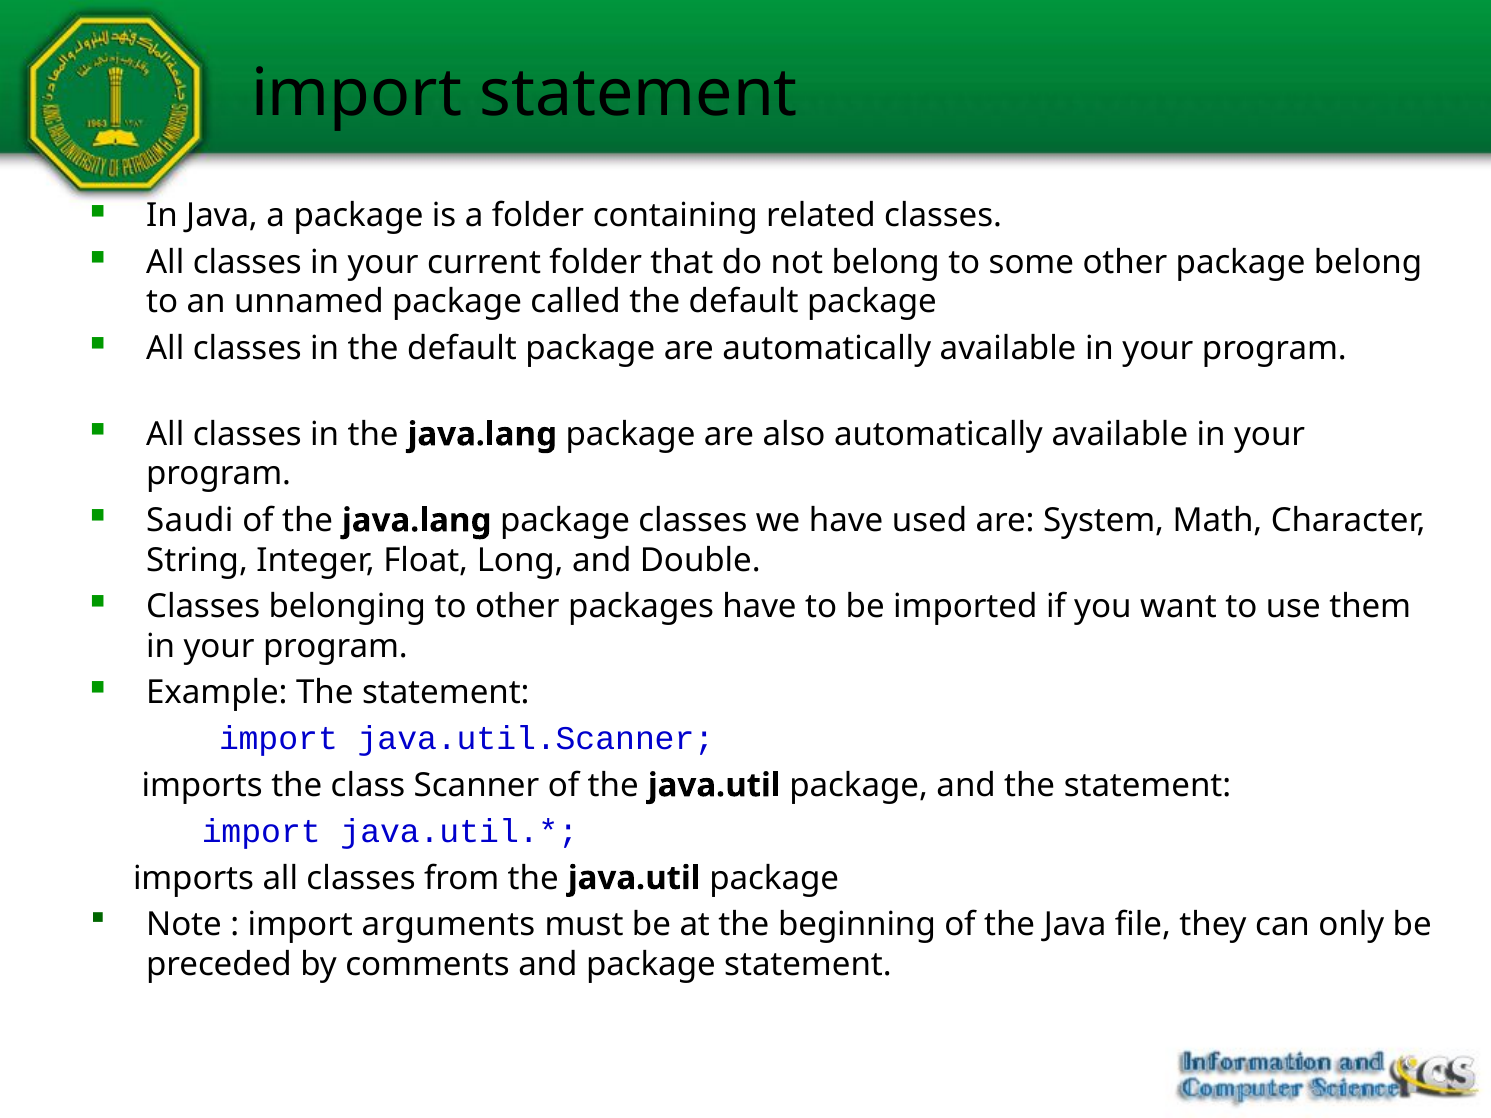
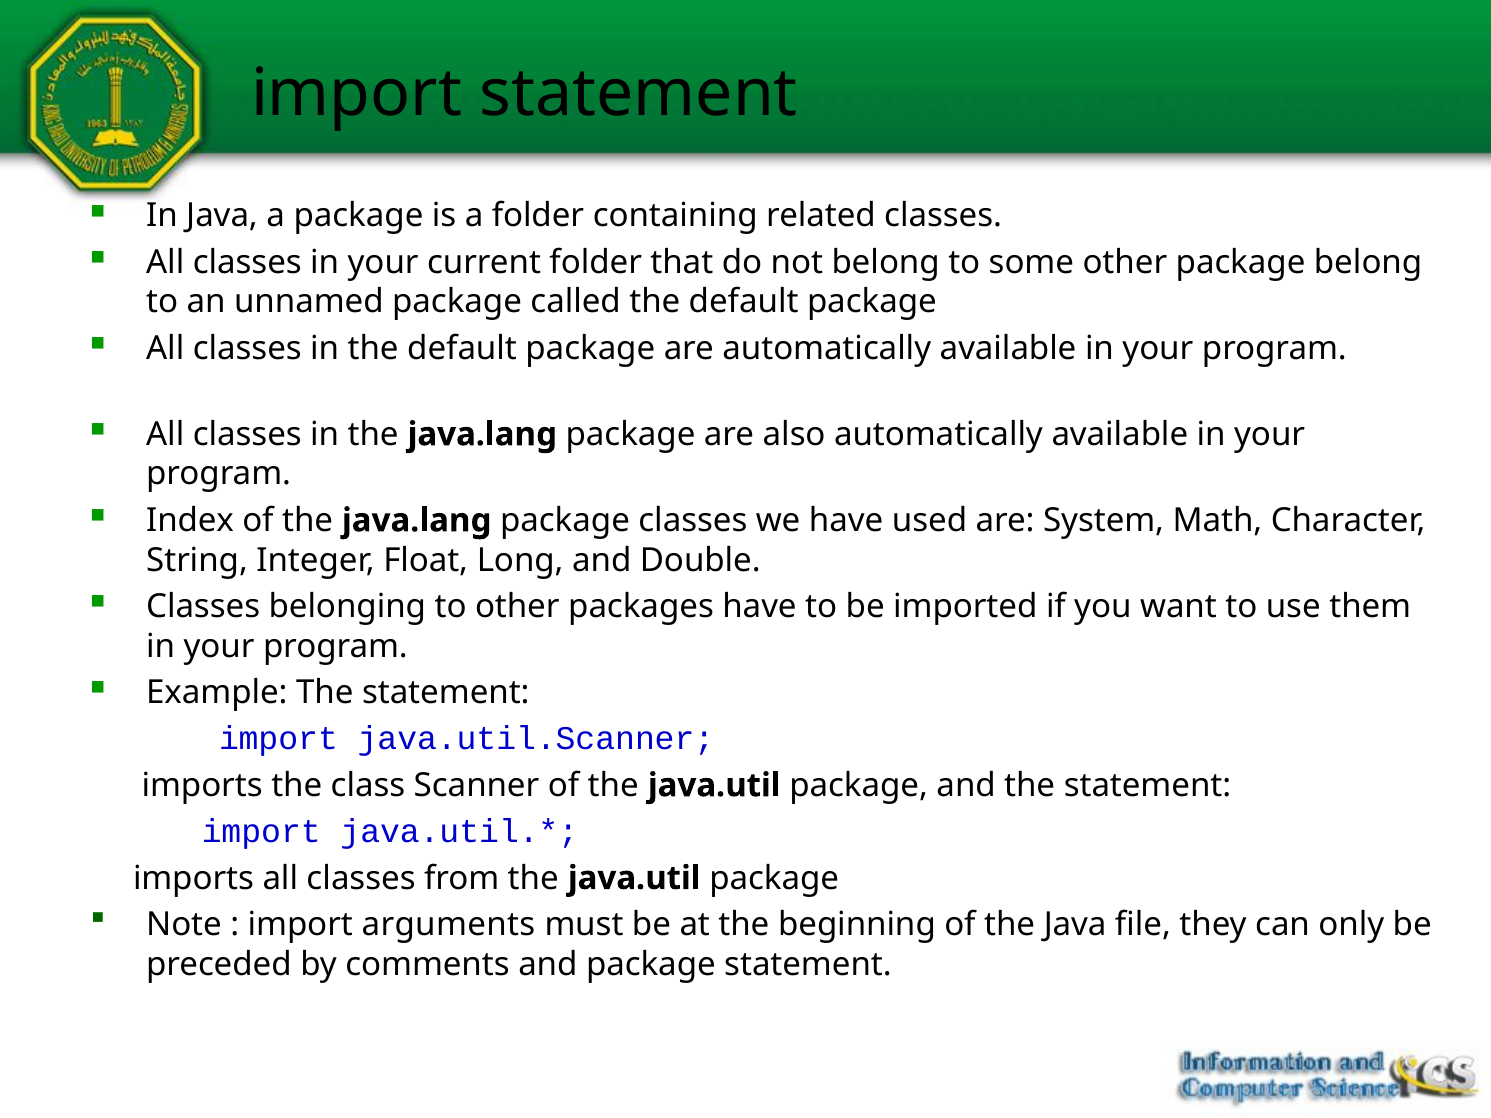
Saudi: Saudi -> Index
